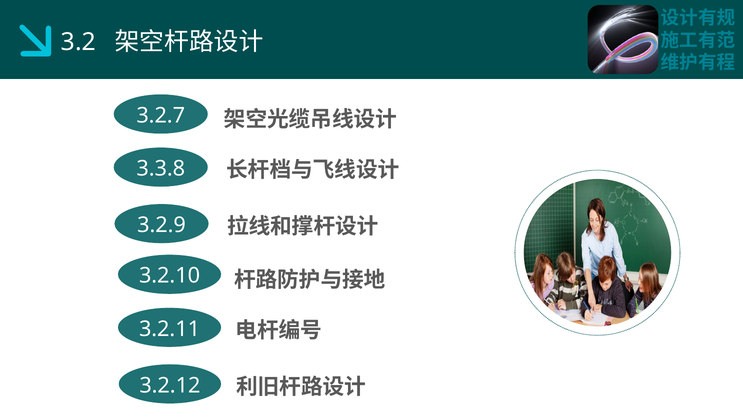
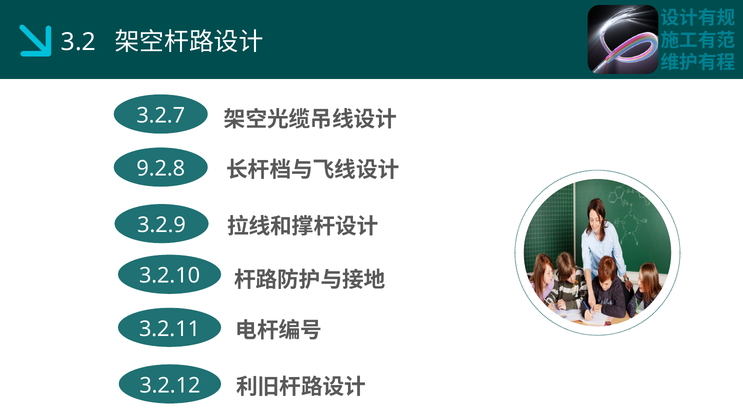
3.3.8: 3.3.8 -> 9.2.8
